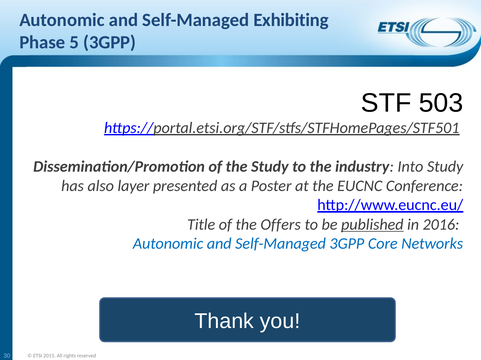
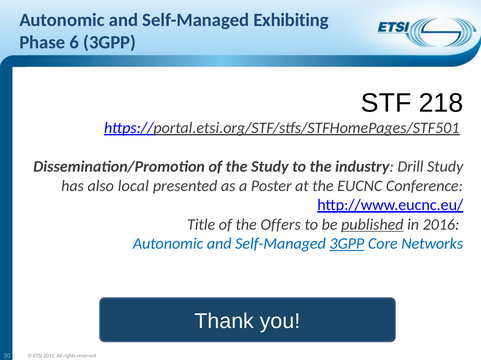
5: 5 -> 6
503: 503 -> 218
Into: Into -> Drill
layer: layer -> local
3GPP at (347, 244) underline: none -> present
